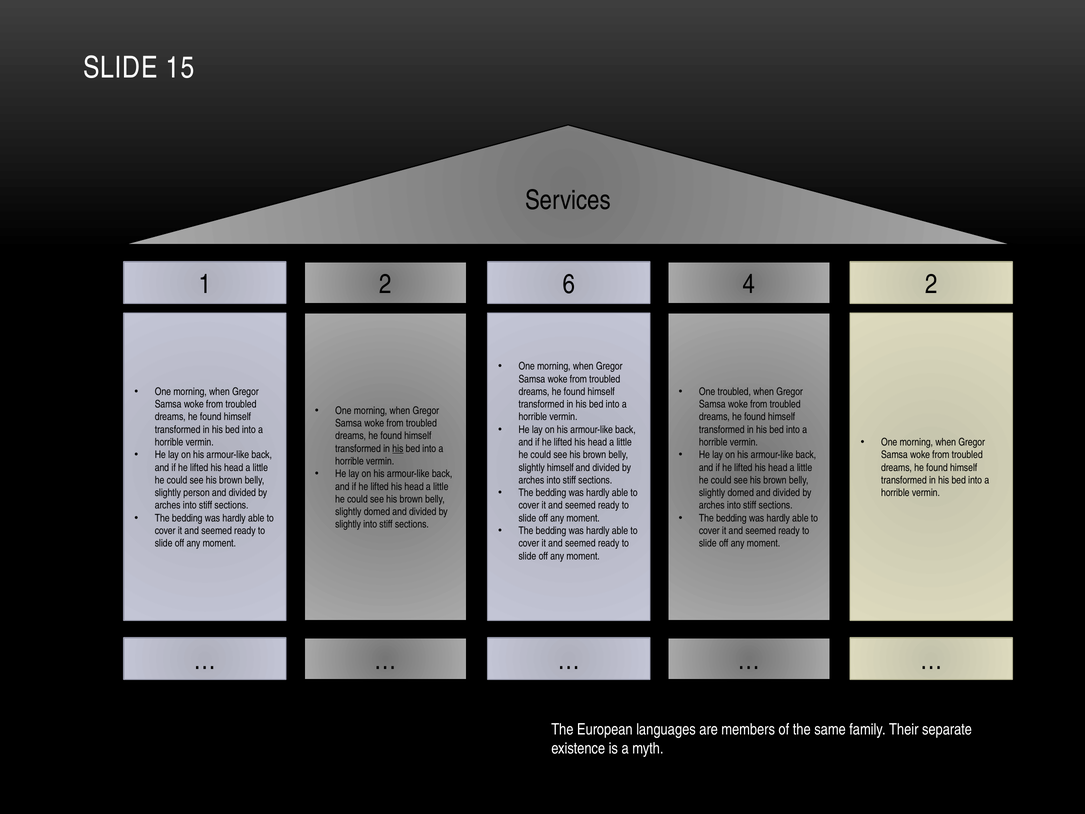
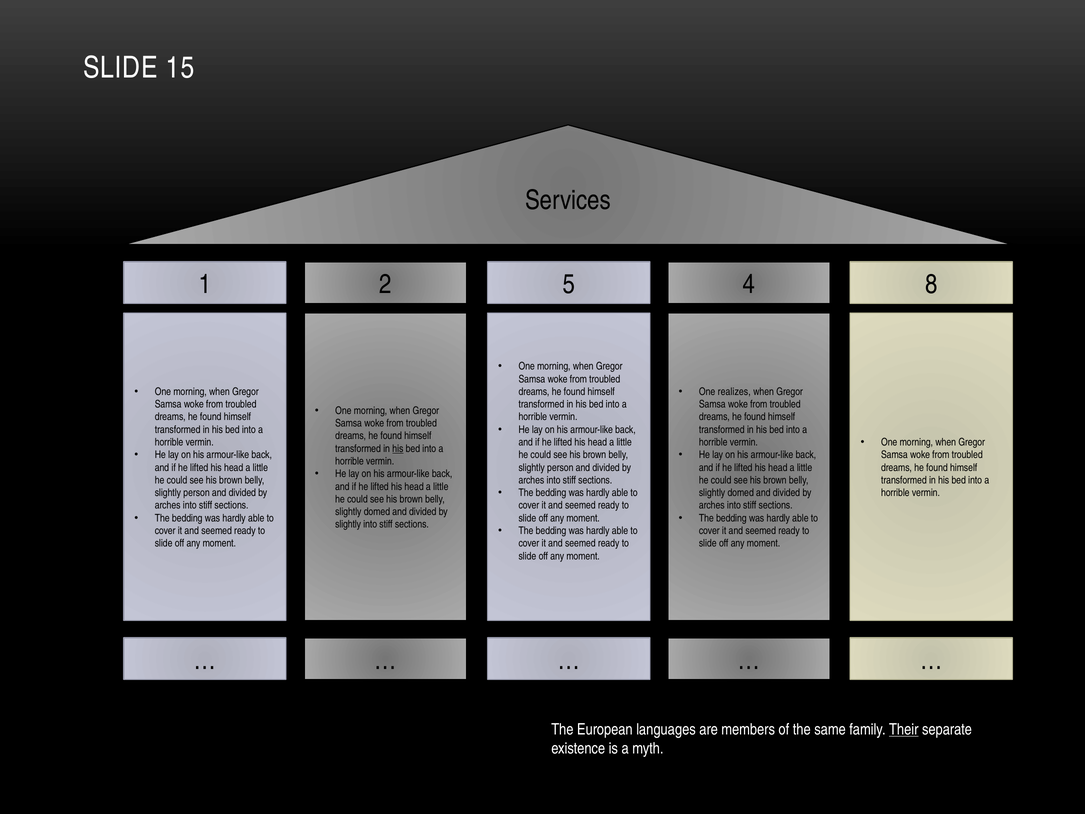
6: 6 -> 5
4 2: 2 -> 8
One troubled: troubled -> realizes
himself at (560, 467): himself -> person
Their underline: none -> present
